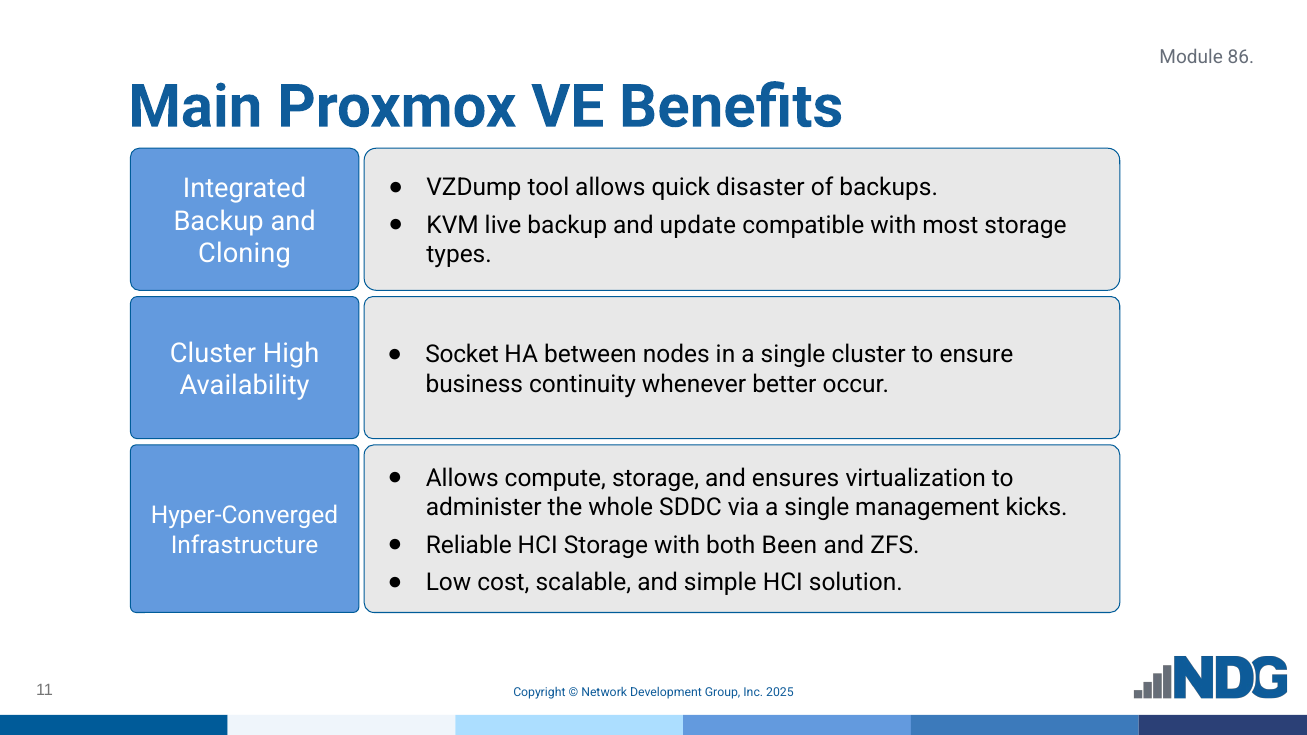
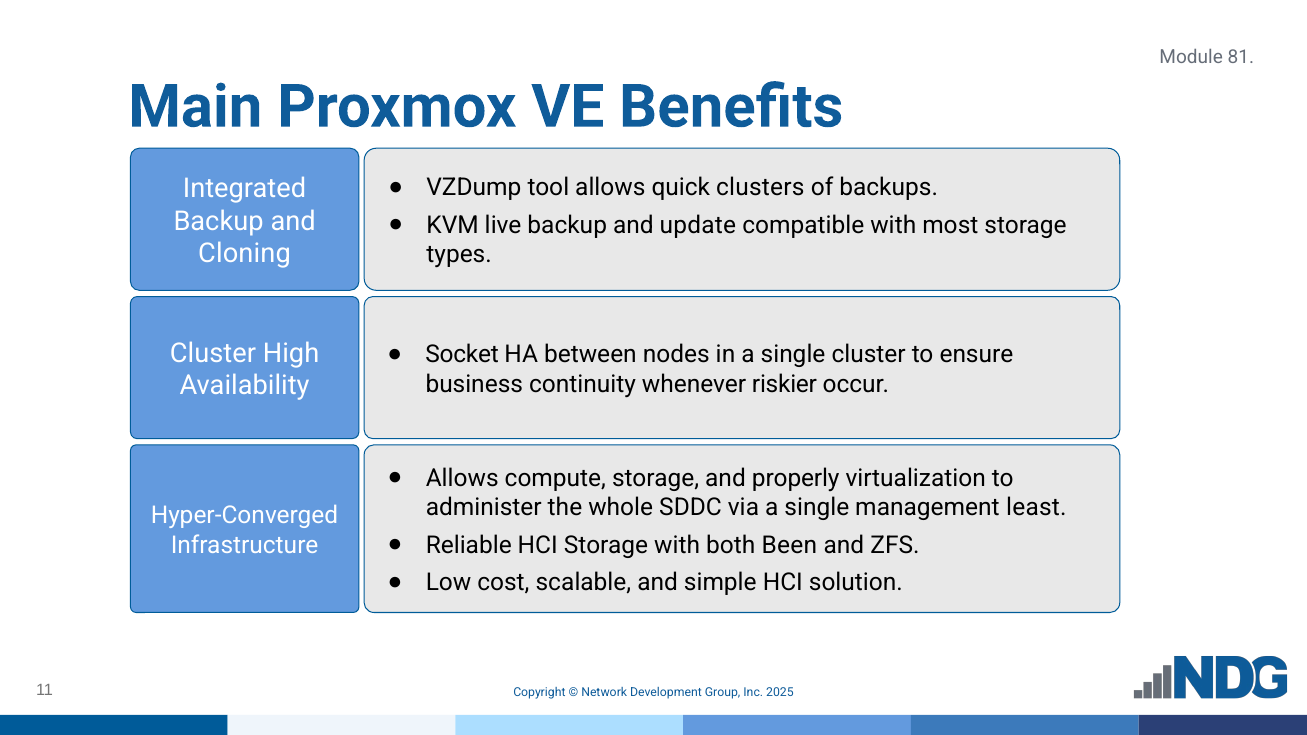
86: 86 -> 81
disaster: disaster -> clusters
better: better -> riskier
ensures: ensures -> properly
kicks: kicks -> least
